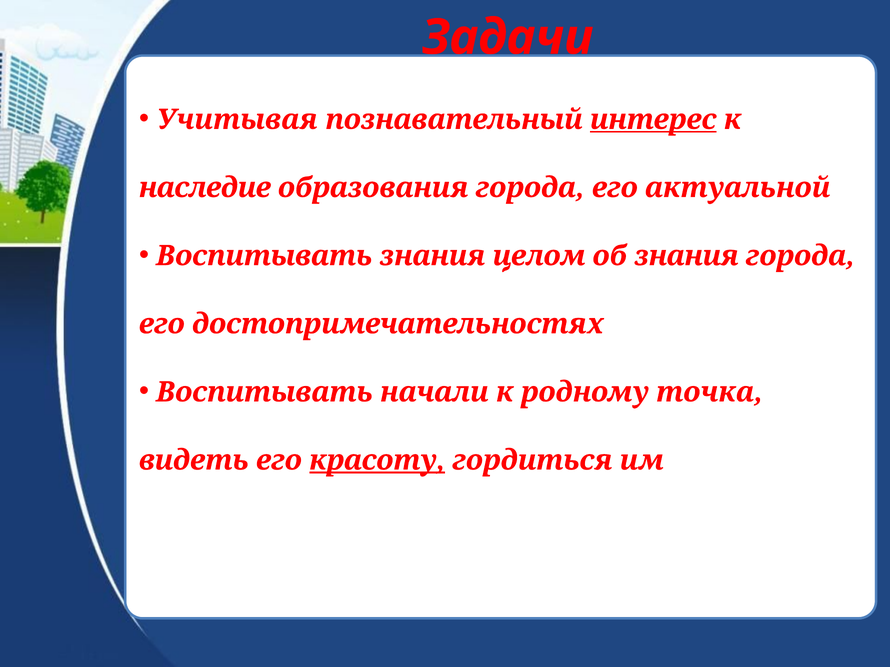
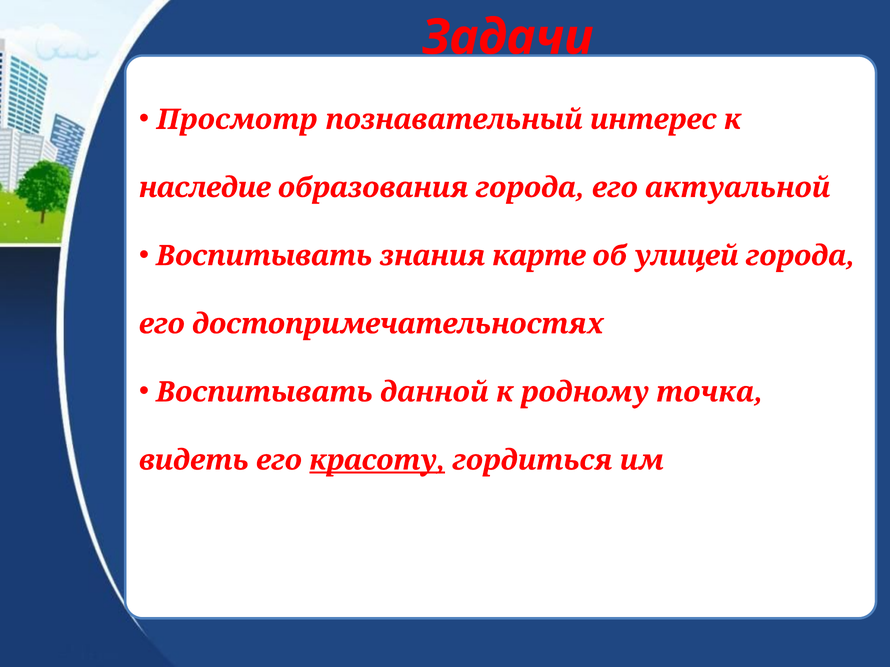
Учитывая: Учитывая -> Просмотр
интерес underline: present -> none
целом: целом -> карте
об знания: знания -> улицей
начали: начали -> данной
